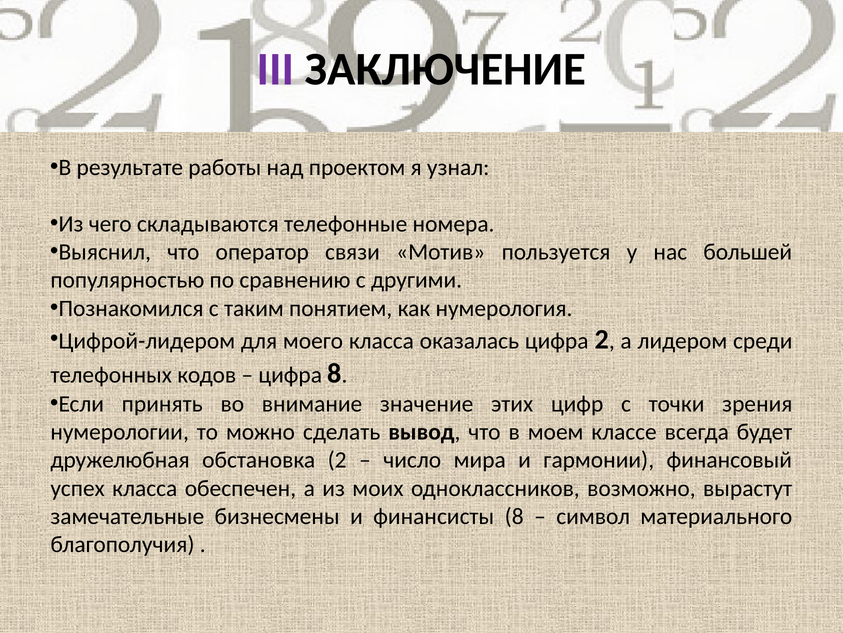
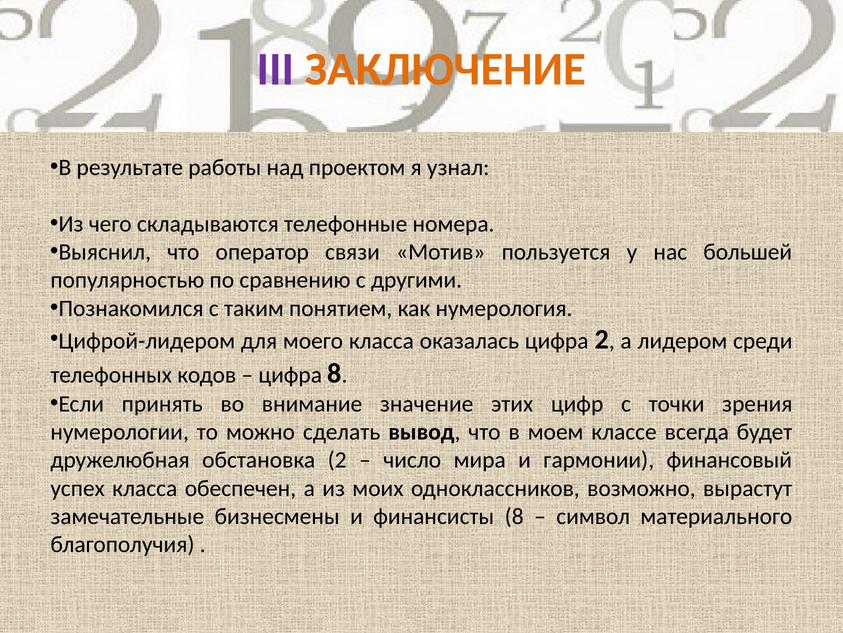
ЗАКЛЮЧЕНИЕ colour: black -> orange
